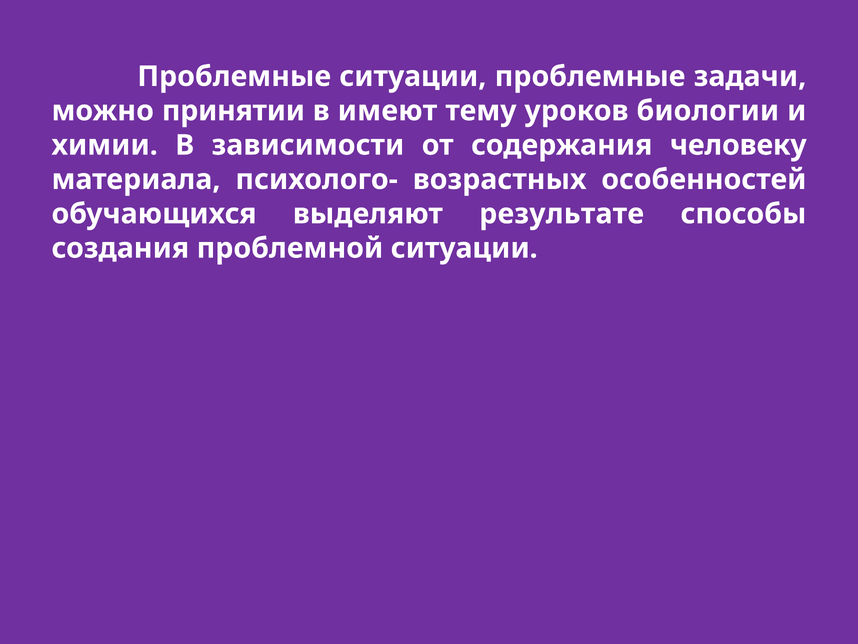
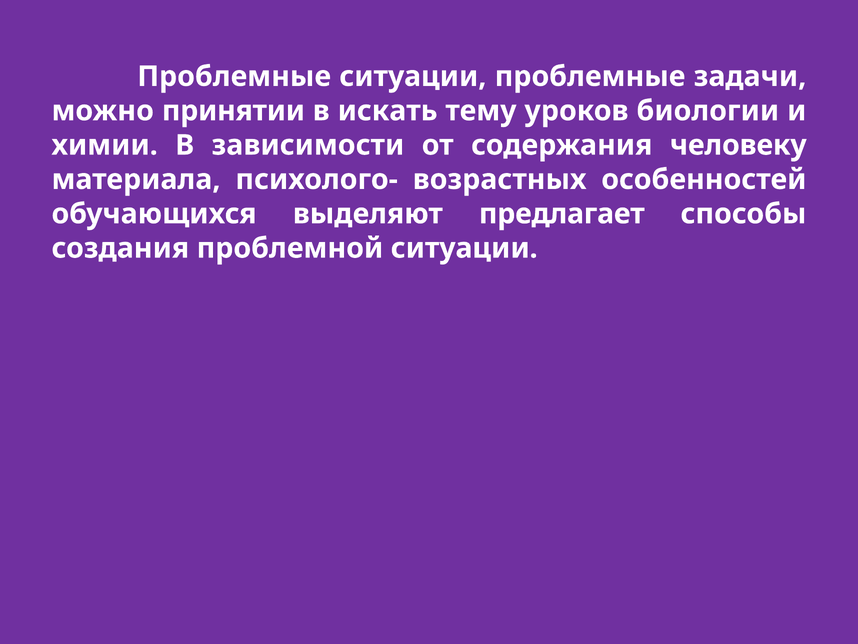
имеют: имеют -> искать
результате: результате -> предлагает
